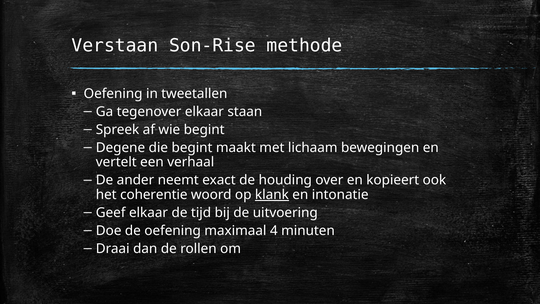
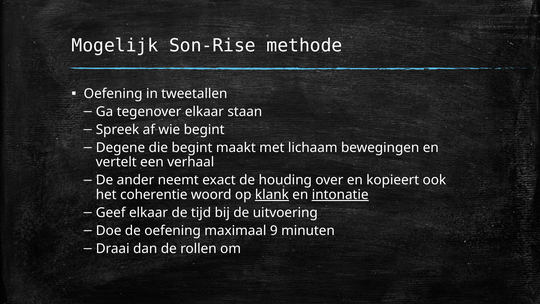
Verstaan: Verstaan -> Mogelijk
intonatie underline: none -> present
4: 4 -> 9
